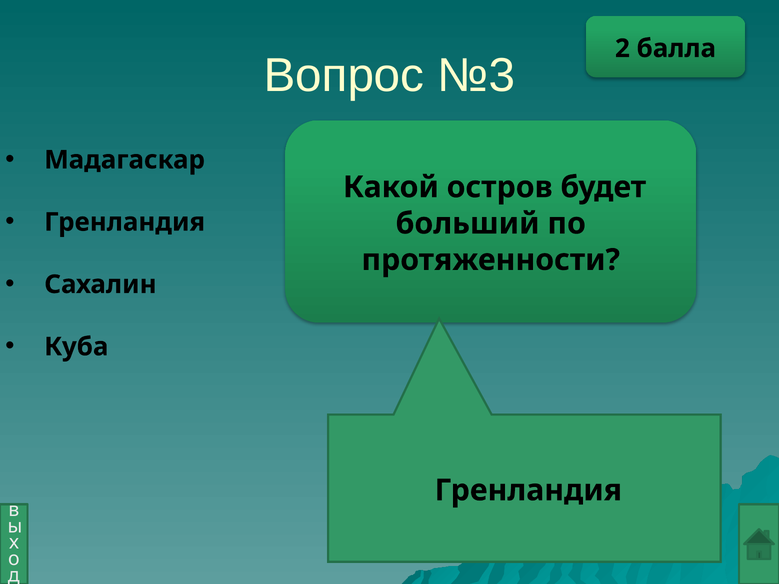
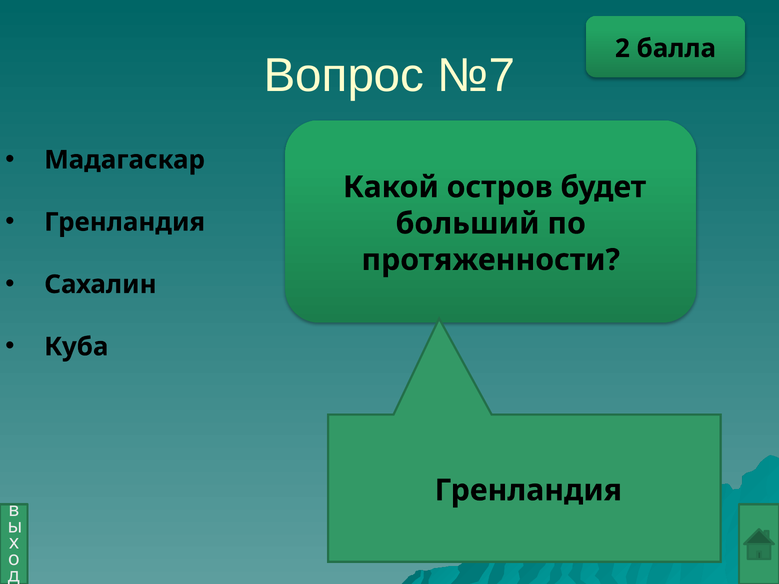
№3: №3 -> №7
